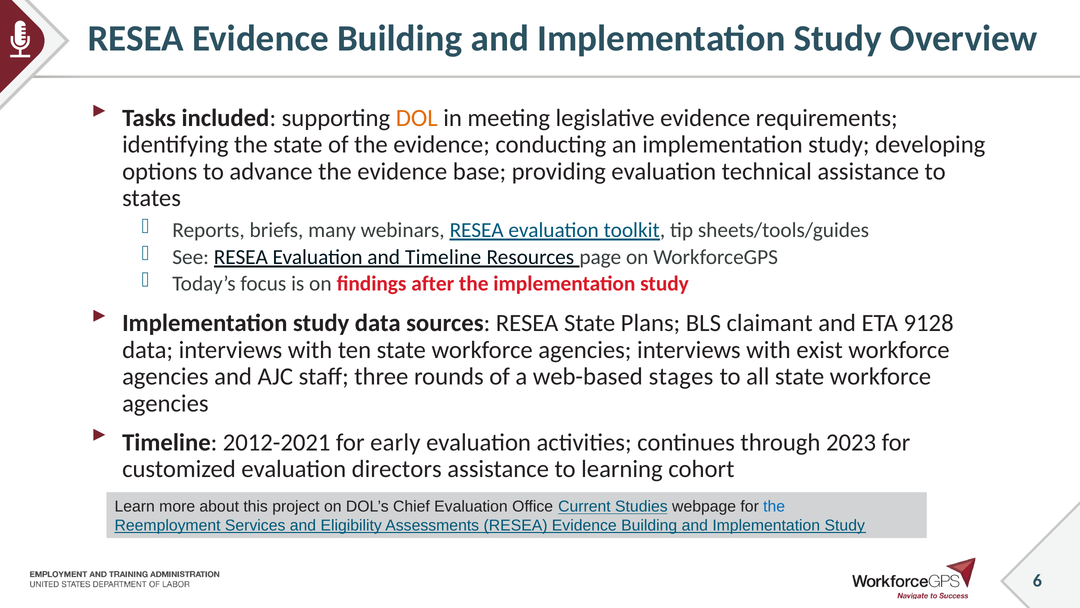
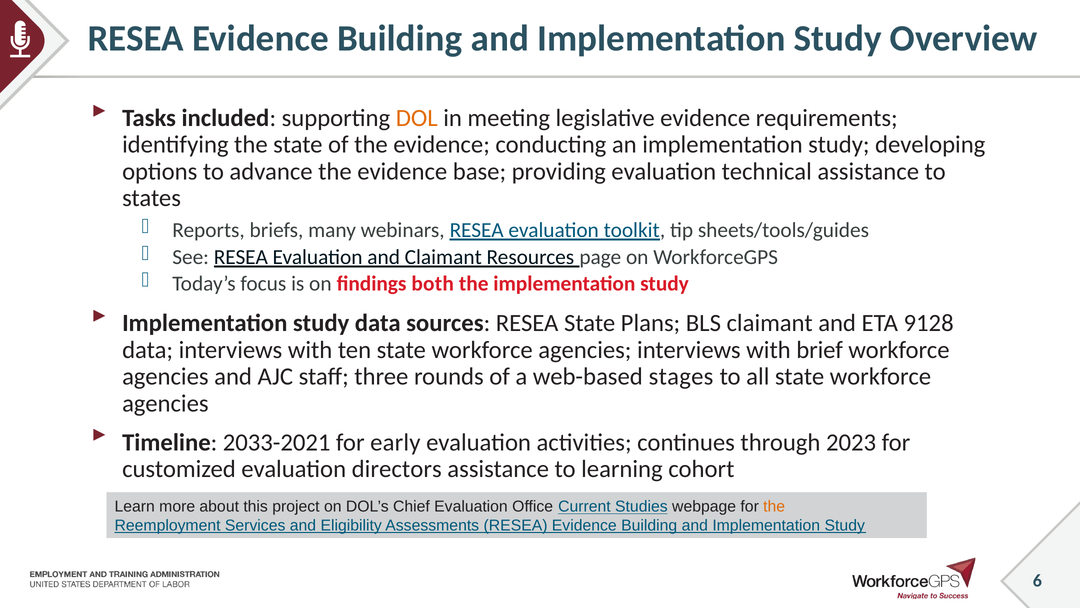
and Timeline: Timeline -> Claimant
after: after -> both
exist: exist -> brief
2012-2021: 2012-2021 -> 2033-2021
the at (774, 506) colour: blue -> orange
